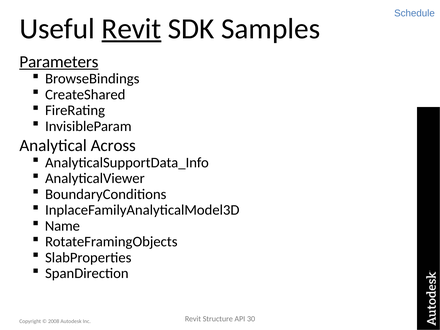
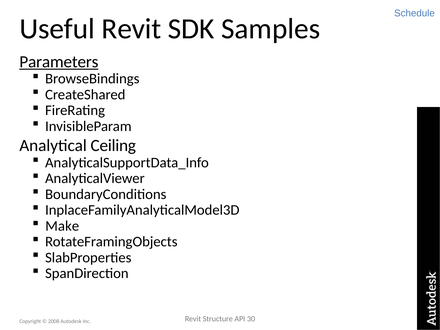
Revit at (131, 29) underline: present -> none
Across: Across -> Ceiling
Name: Name -> Make
